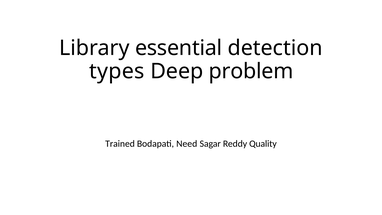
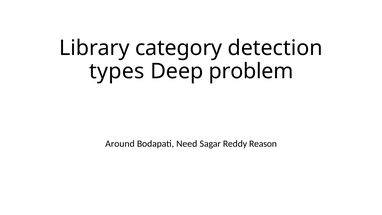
essential: essential -> category
Trained: Trained -> Around
Quality: Quality -> Reason
